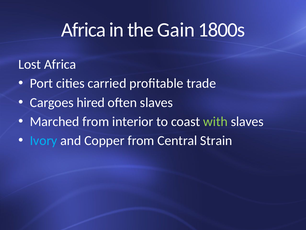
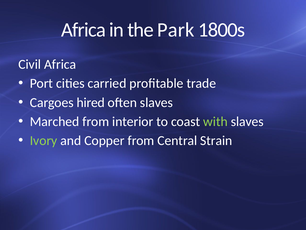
Gain: Gain -> Park
Lost: Lost -> Civil
Ivory colour: light blue -> light green
